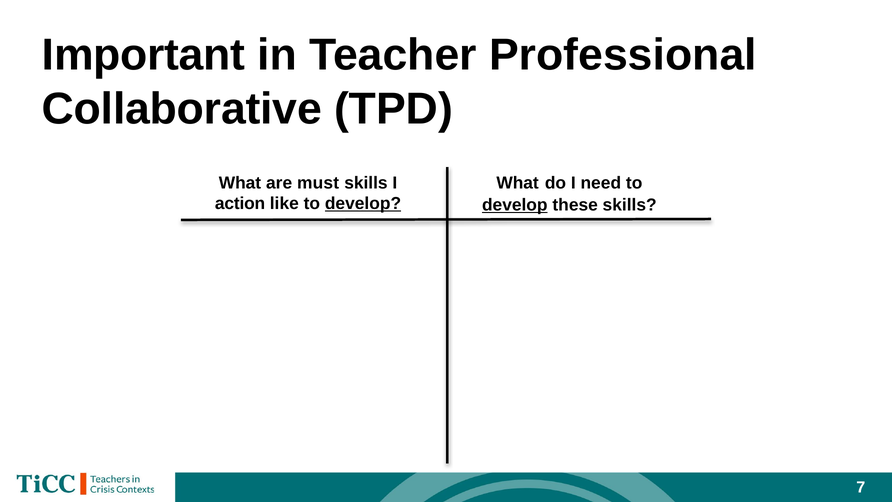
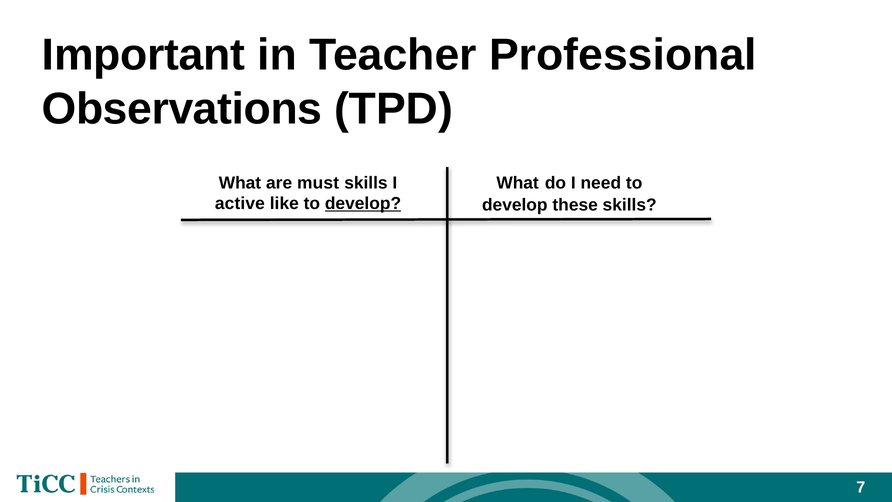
Collaborative: Collaborative -> Observations
action: action -> active
develop at (515, 205) underline: present -> none
